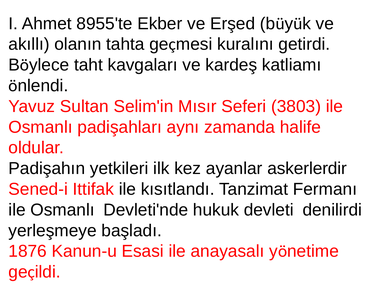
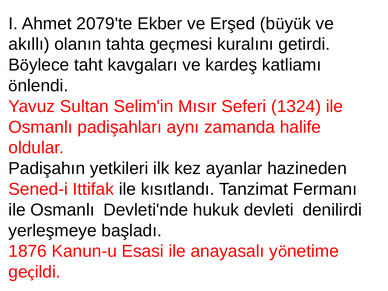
8955'te: 8955'te -> 2079'te
3803: 3803 -> 1324
askerlerdir: askerlerdir -> hazineden
